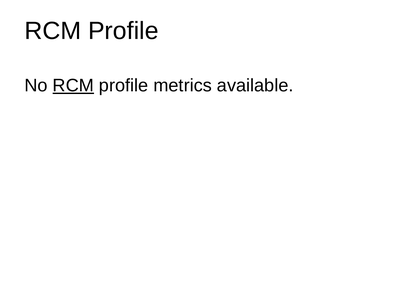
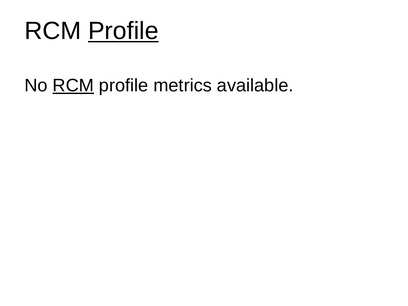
Profile at (123, 31) underline: none -> present
